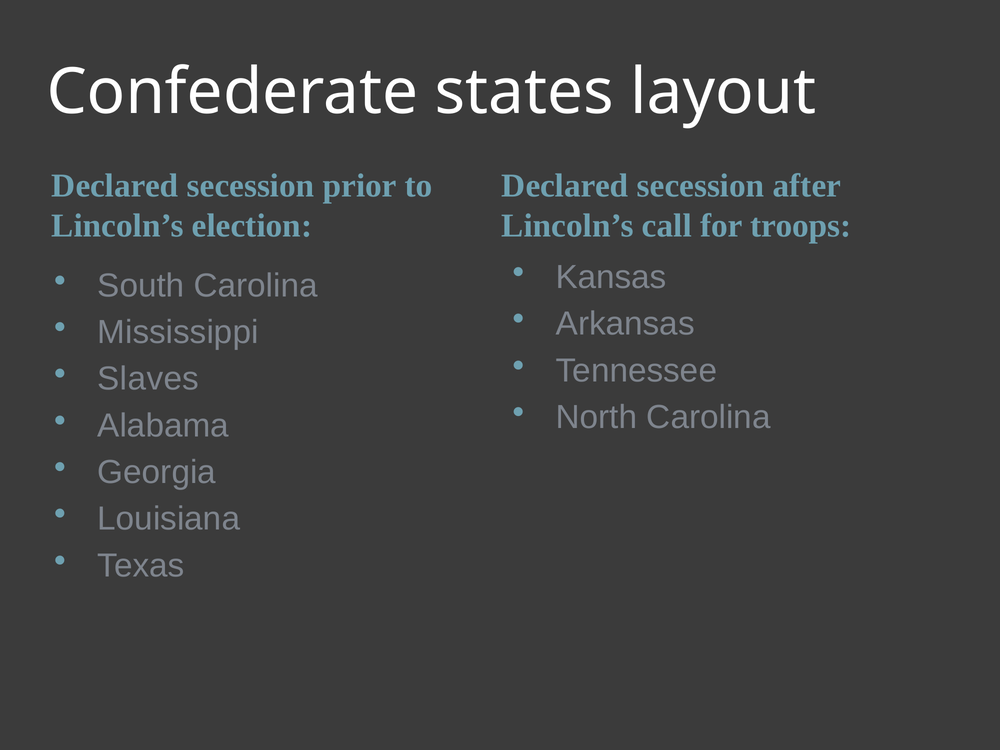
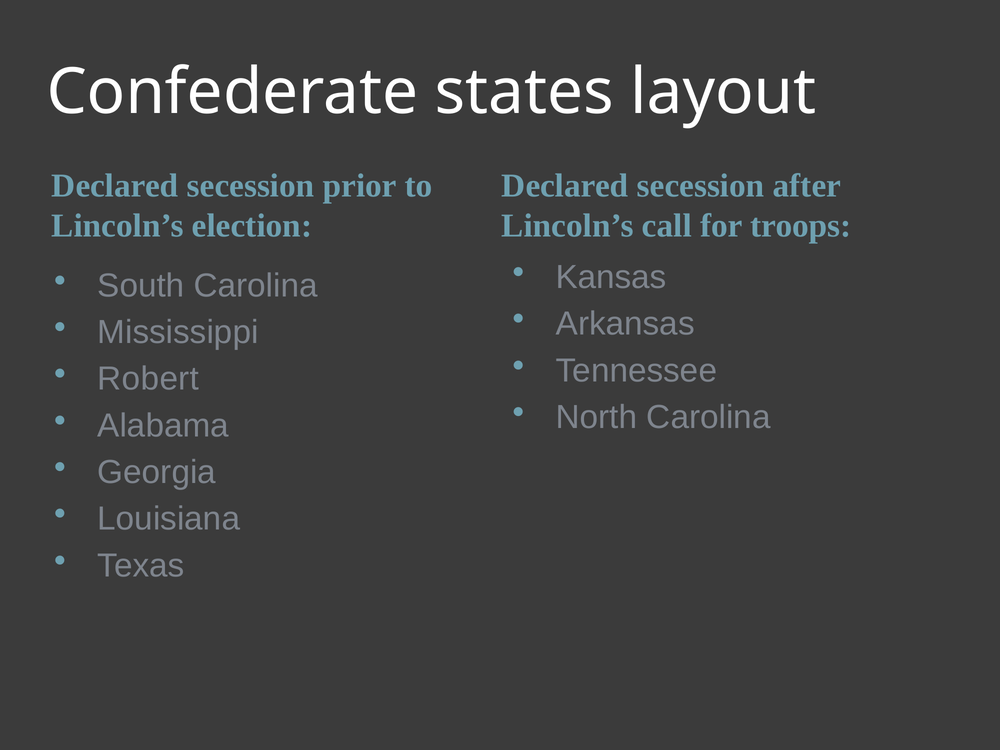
Slaves: Slaves -> Robert
